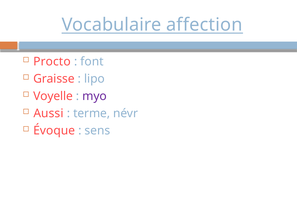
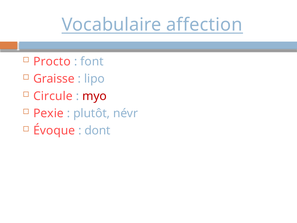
Voyelle: Voyelle -> Circule
myo colour: purple -> red
Aussi: Aussi -> Pexie
terme: terme -> plutôt
sens: sens -> dont
